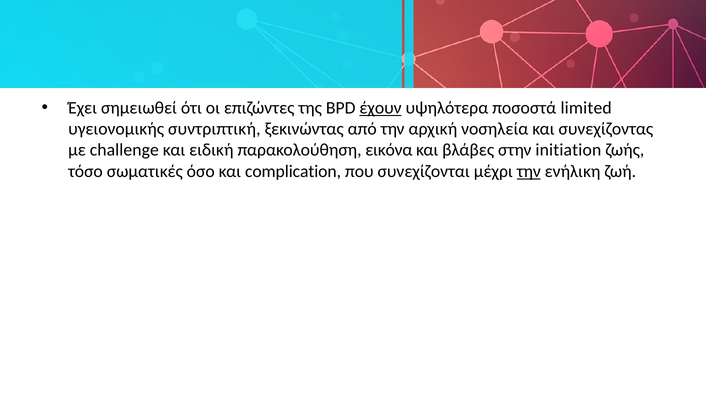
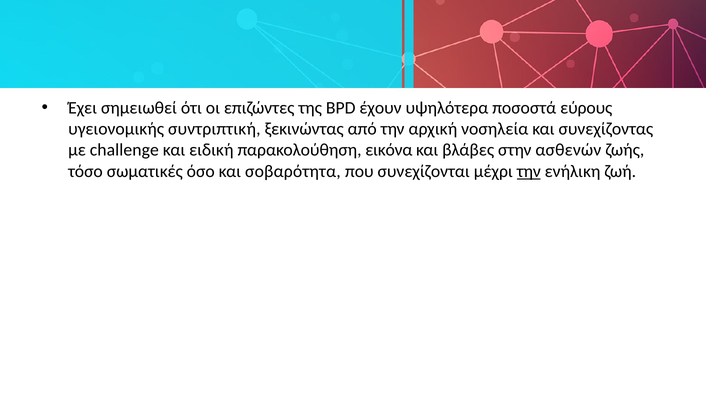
έχουν underline: present -> none
limited: limited -> εύρους
initiation: initiation -> ασθενών
complication: complication -> σοβαρότητα
